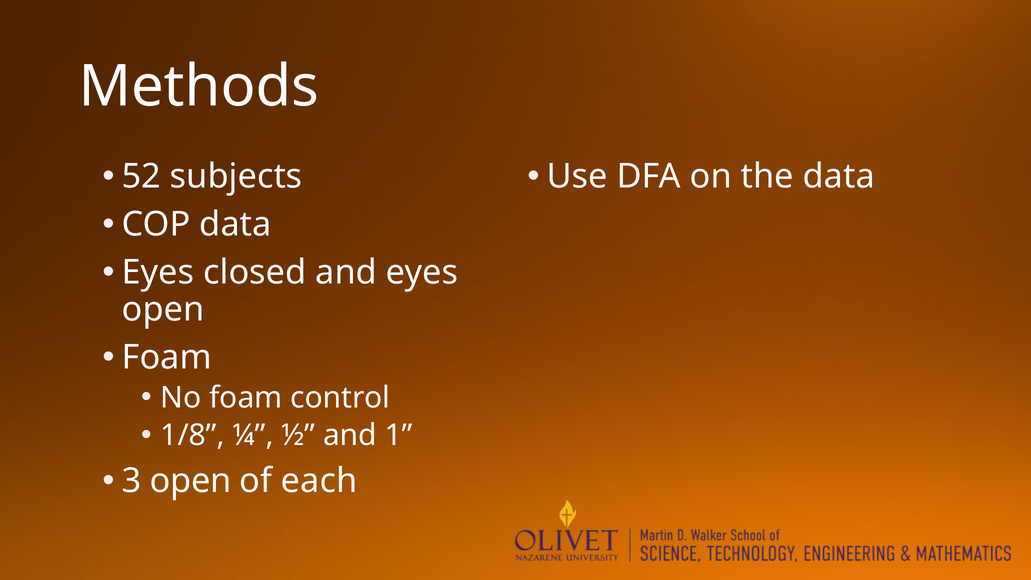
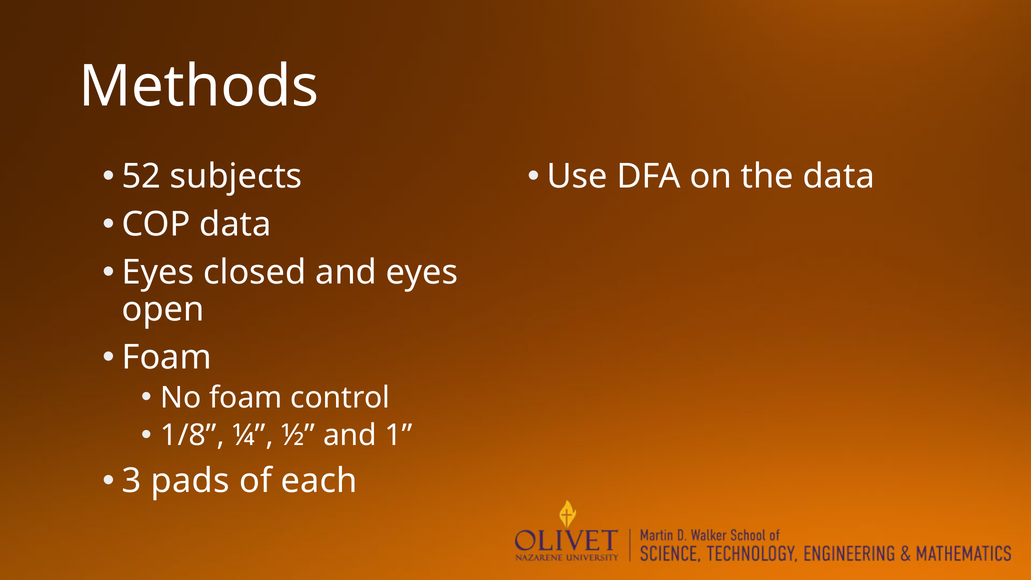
3 open: open -> pads
